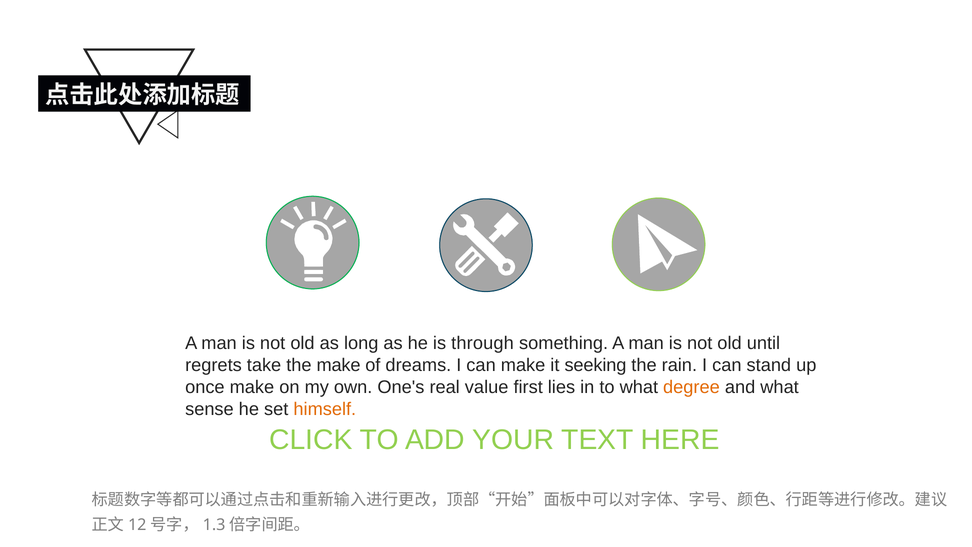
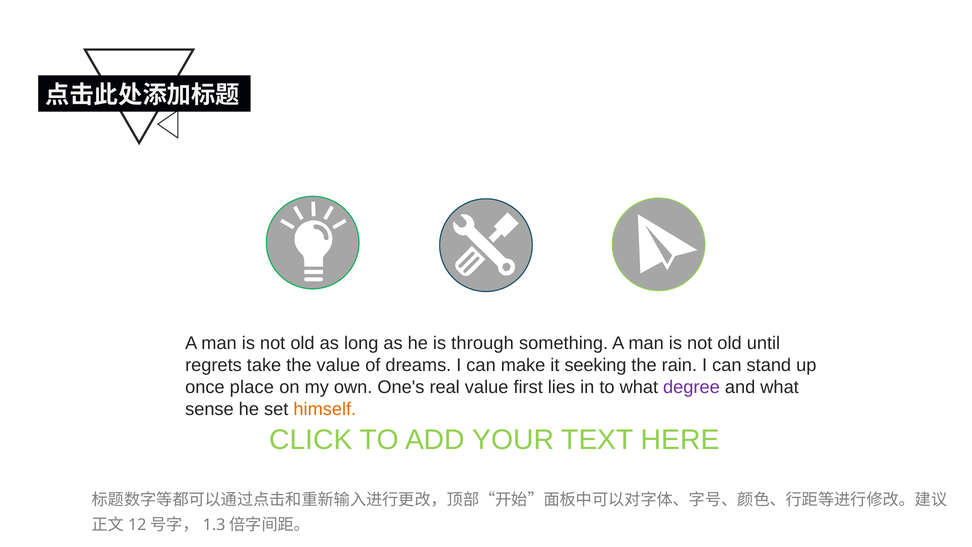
the make: make -> value
once make: make -> place
degree colour: orange -> purple
